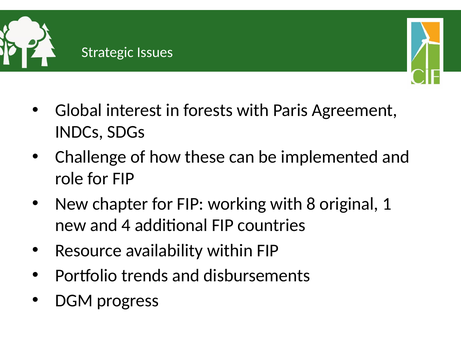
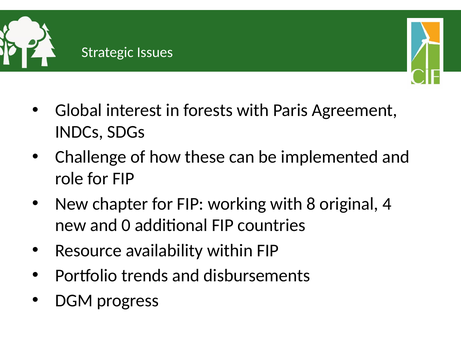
1: 1 -> 4
4: 4 -> 0
